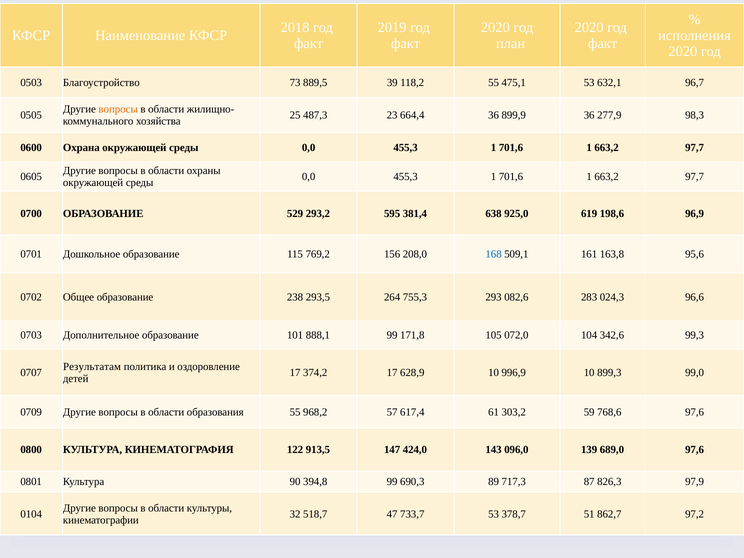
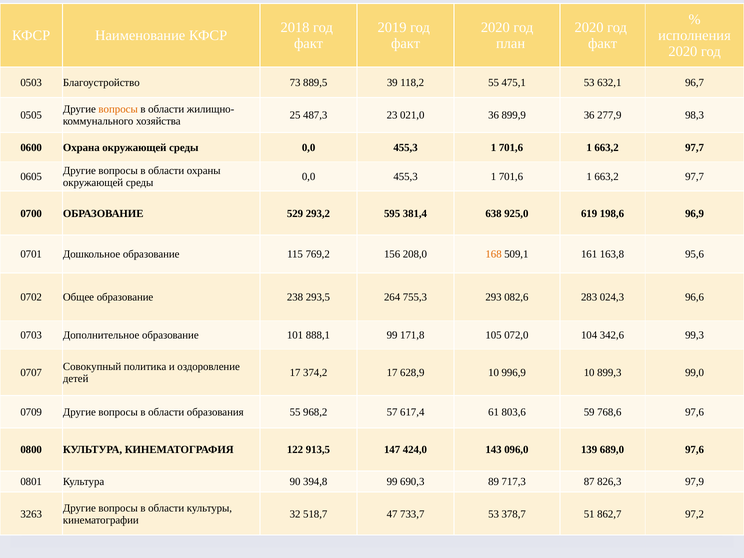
664,4: 664,4 -> 021,0
168 colour: blue -> orange
Результатам: Результатам -> Совокупный
303,2: 303,2 -> 803,6
0104: 0104 -> 3263
